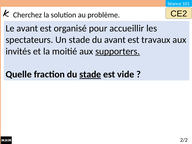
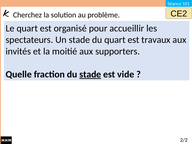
Le avant: avant -> quart
du avant: avant -> quart
supporters underline: present -> none
